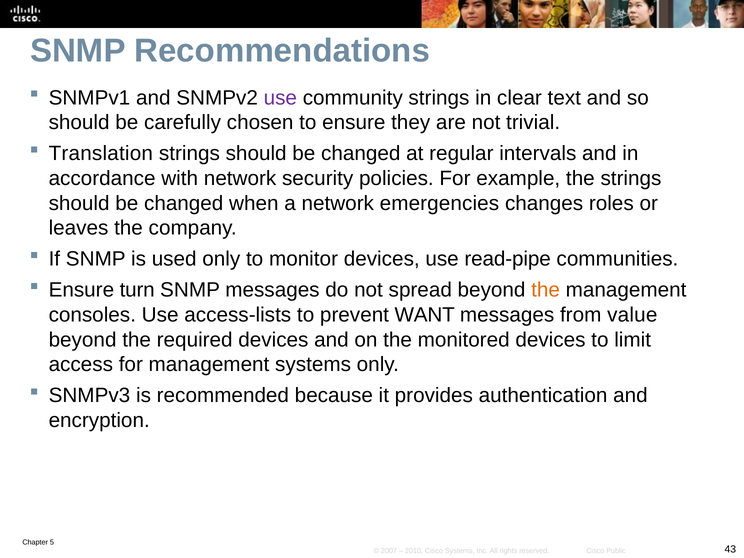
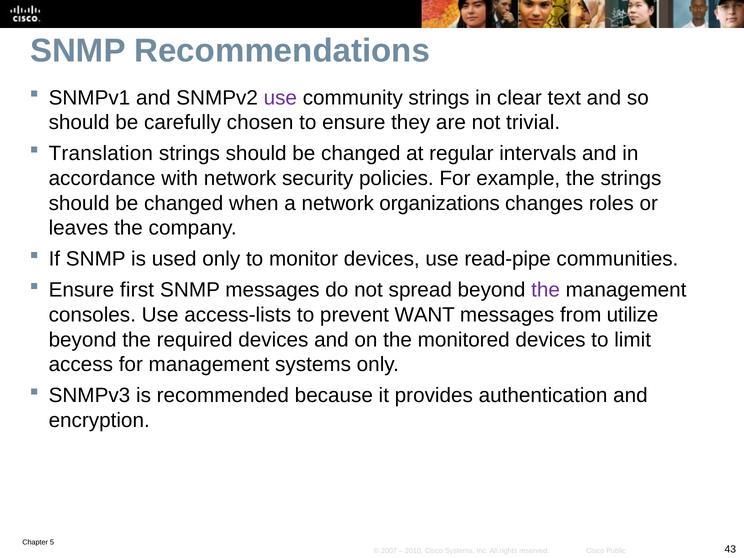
emergencies: emergencies -> organizations
turn: turn -> first
the at (546, 290) colour: orange -> purple
value: value -> utilize
